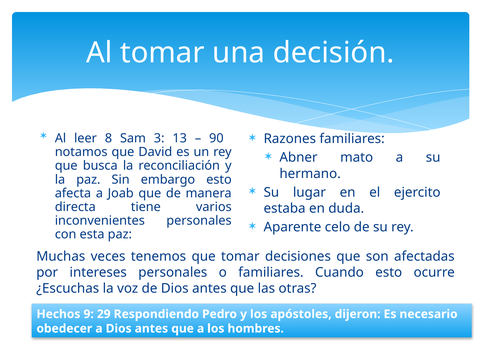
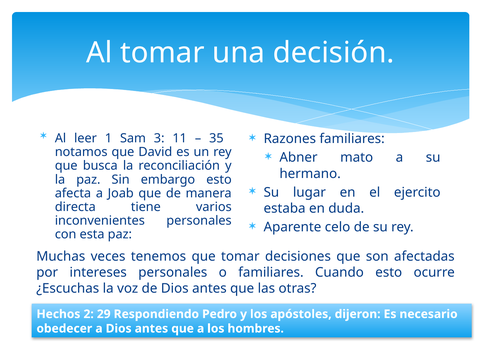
8: 8 -> 1
13: 13 -> 11
90: 90 -> 35
9: 9 -> 2
